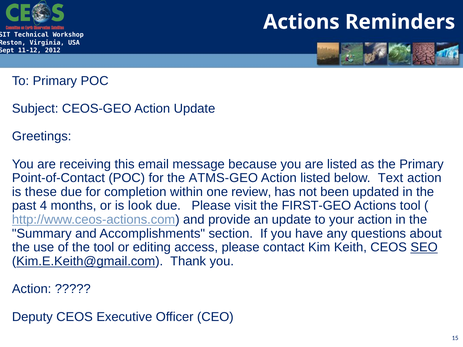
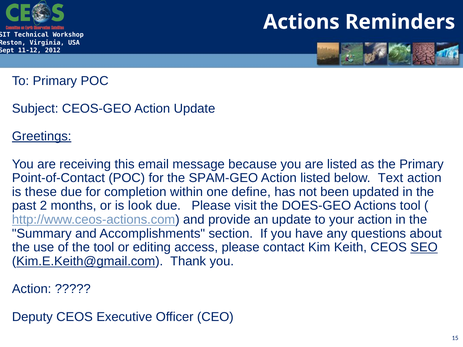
Greetings underline: none -> present
ATMS-GEO: ATMS-GEO -> SPAM-GEO
review: review -> define
4: 4 -> 2
FIRST-GEO: FIRST-GEO -> DOES-GEO
